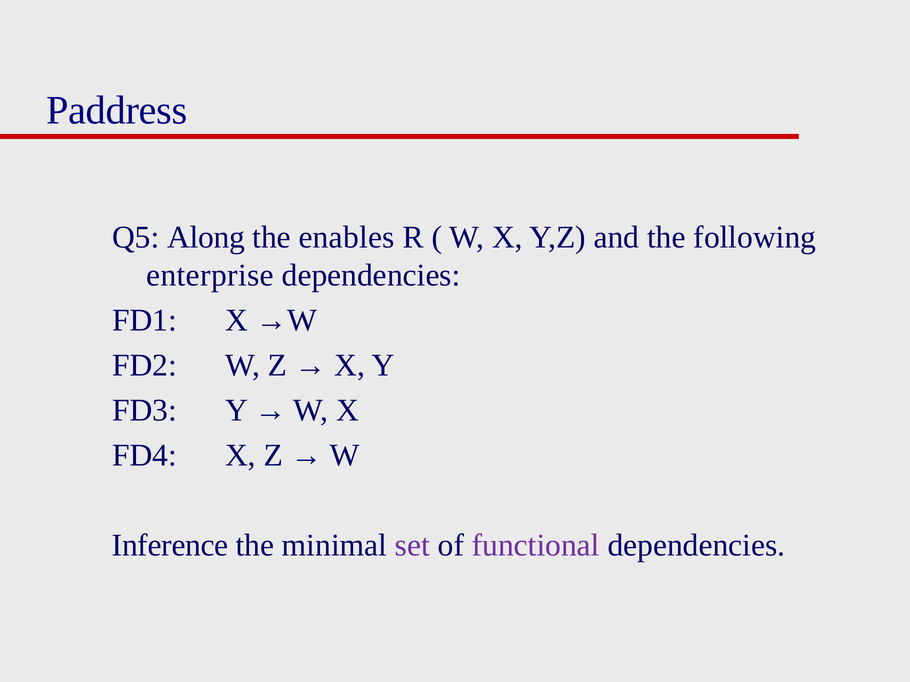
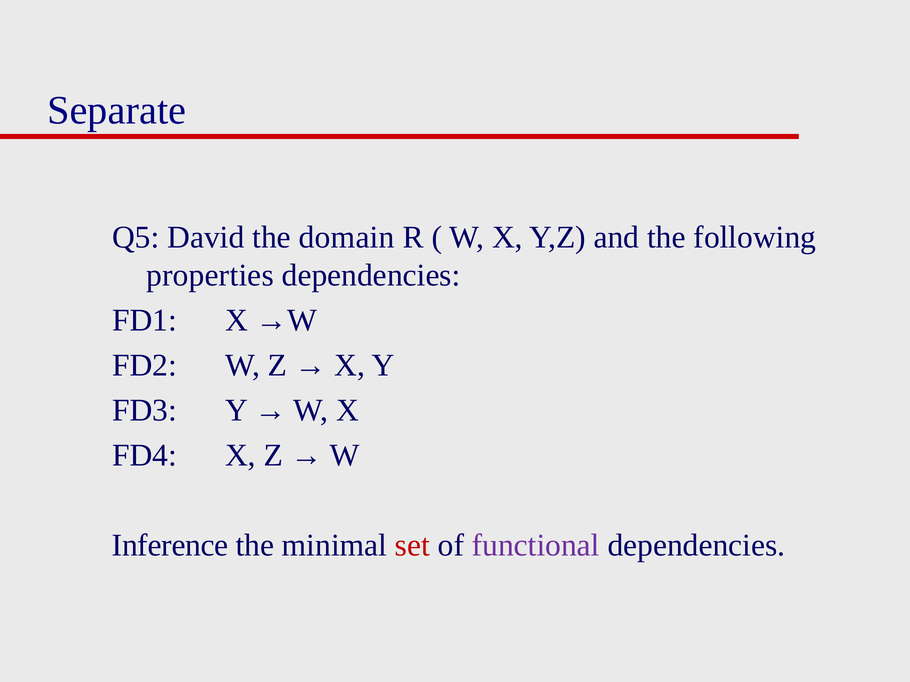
Paddress: Paddress -> Separate
Along: Along -> David
enables: enables -> domain
enterprise: enterprise -> properties
set colour: purple -> red
